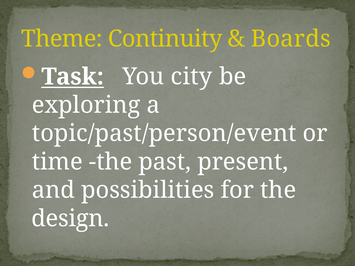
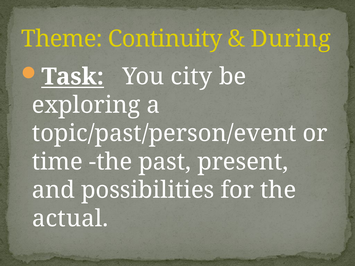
Boards: Boards -> During
design: design -> actual
